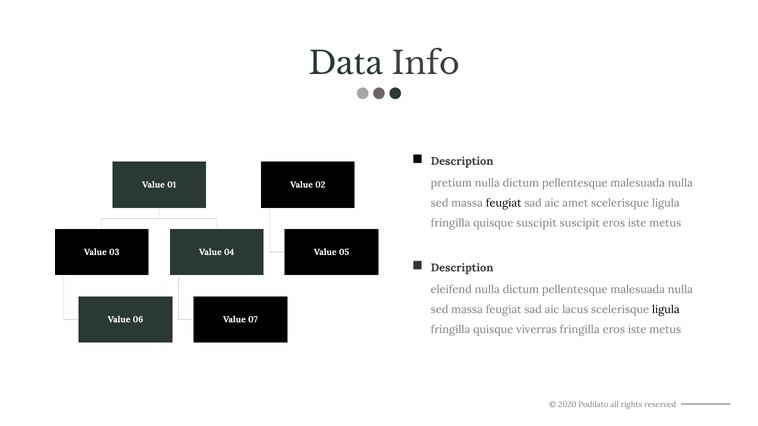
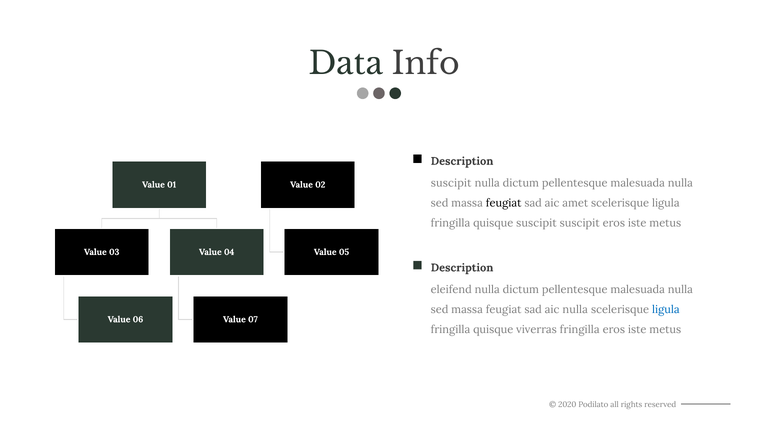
pretium at (451, 183): pretium -> suscipit
aic lacus: lacus -> nulla
ligula at (666, 310) colour: black -> blue
